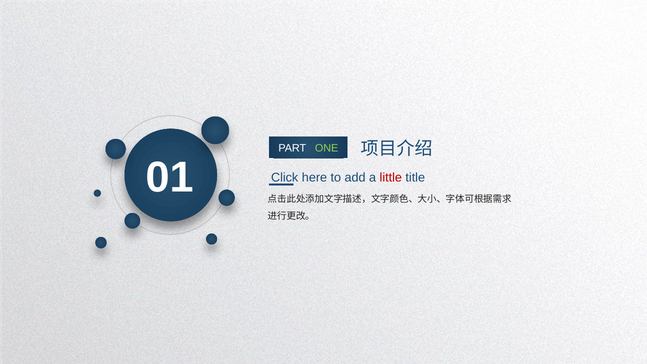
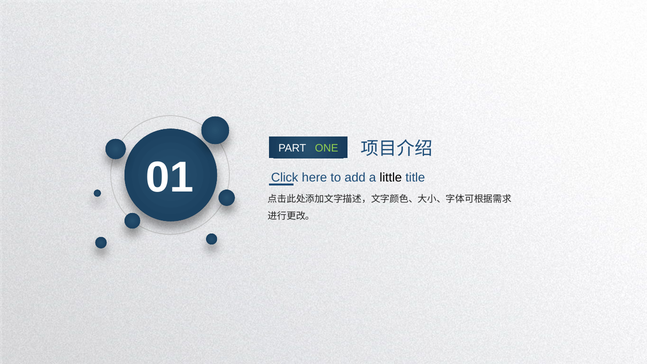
little colour: red -> black
